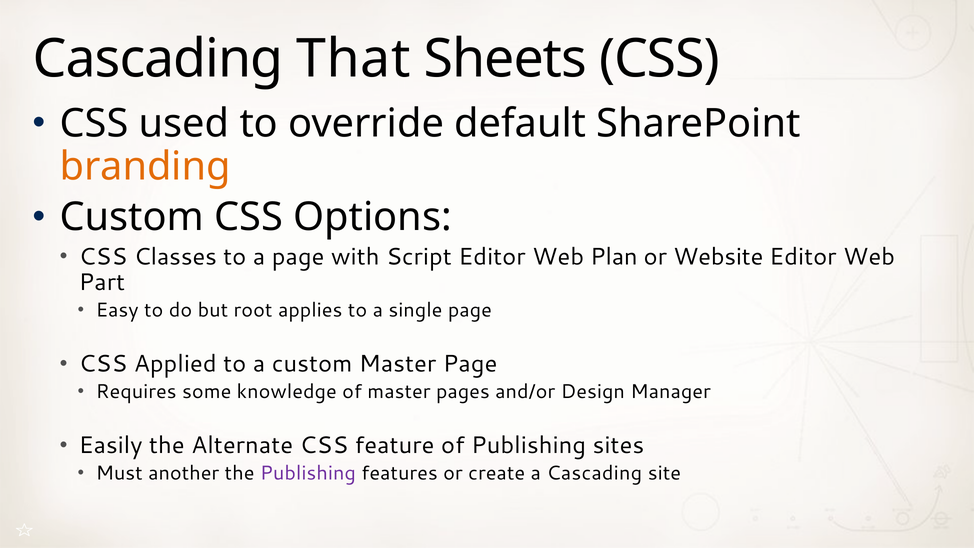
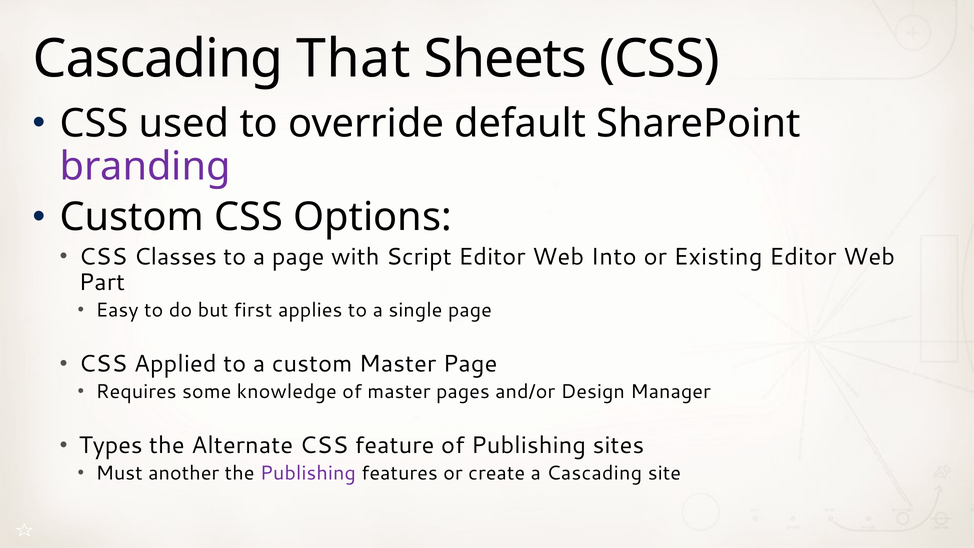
branding colour: orange -> purple
Plan: Plan -> Into
Website: Website -> Existing
root: root -> first
Easily: Easily -> Types
